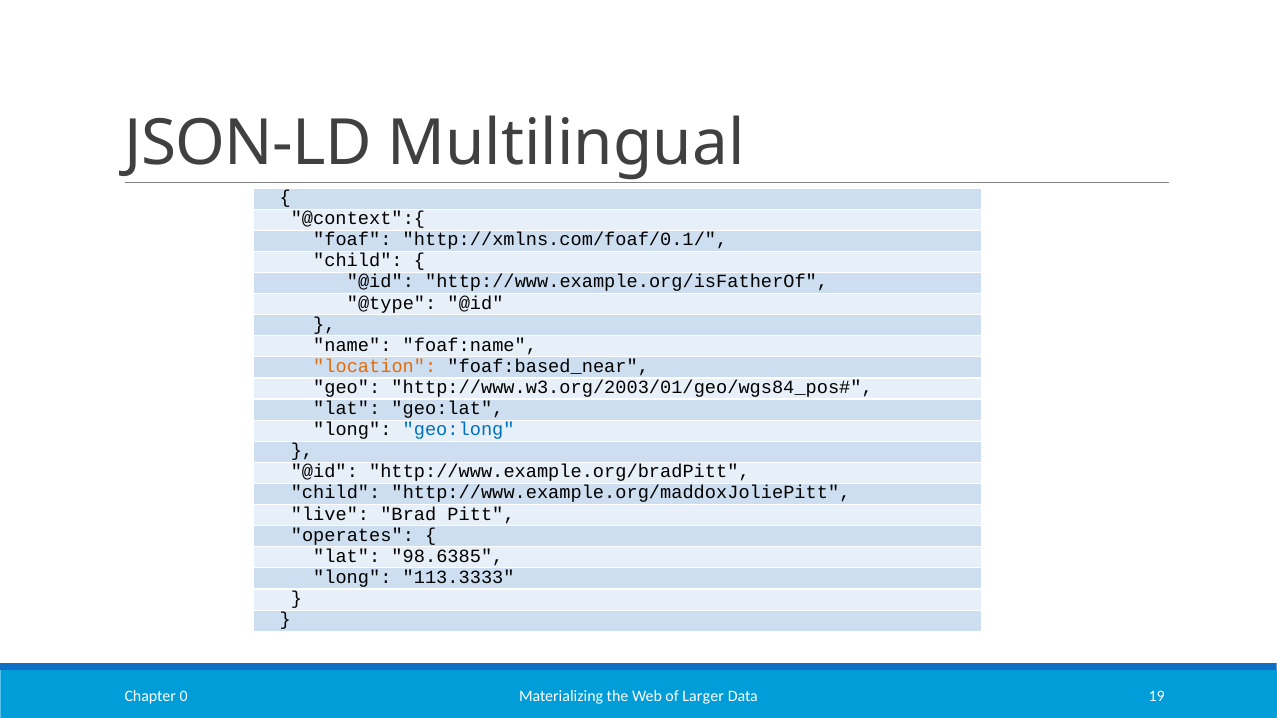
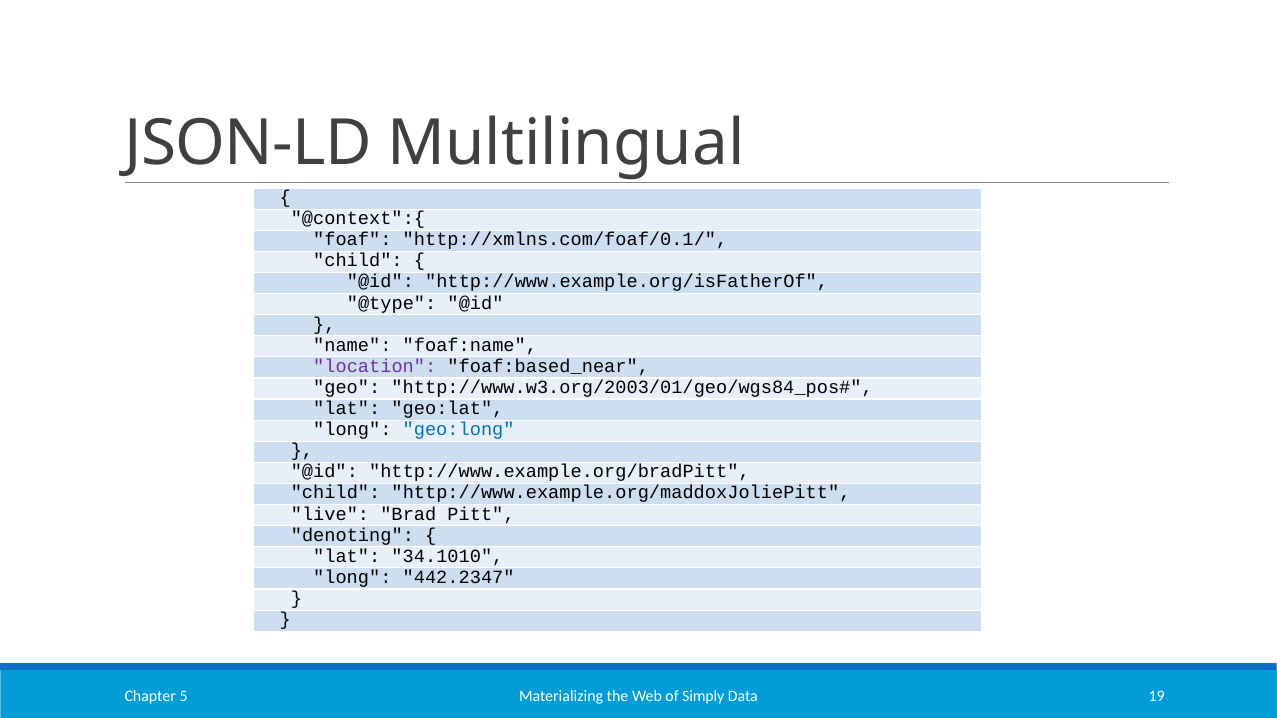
location colour: orange -> purple
operates: operates -> denoting
98.6385: 98.6385 -> 34.1010
113.3333: 113.3333 -> 442.2347
Larger: Larger -> Simply
0: 0 -> 5
